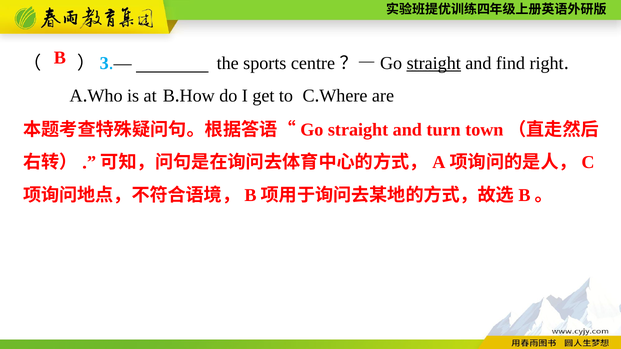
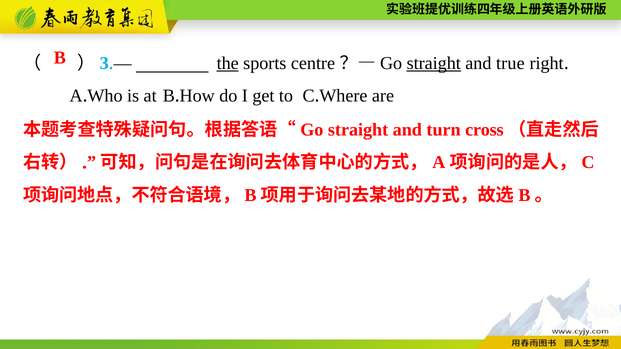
the underline: none -> present
find: find -> true
town: town -> cross
